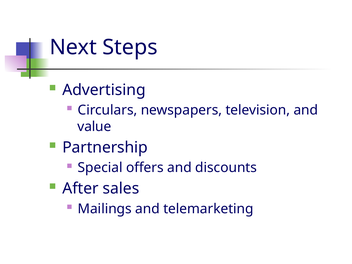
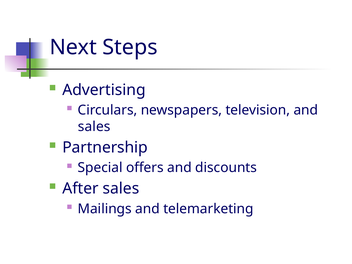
value at (94, 127): value -> sales
